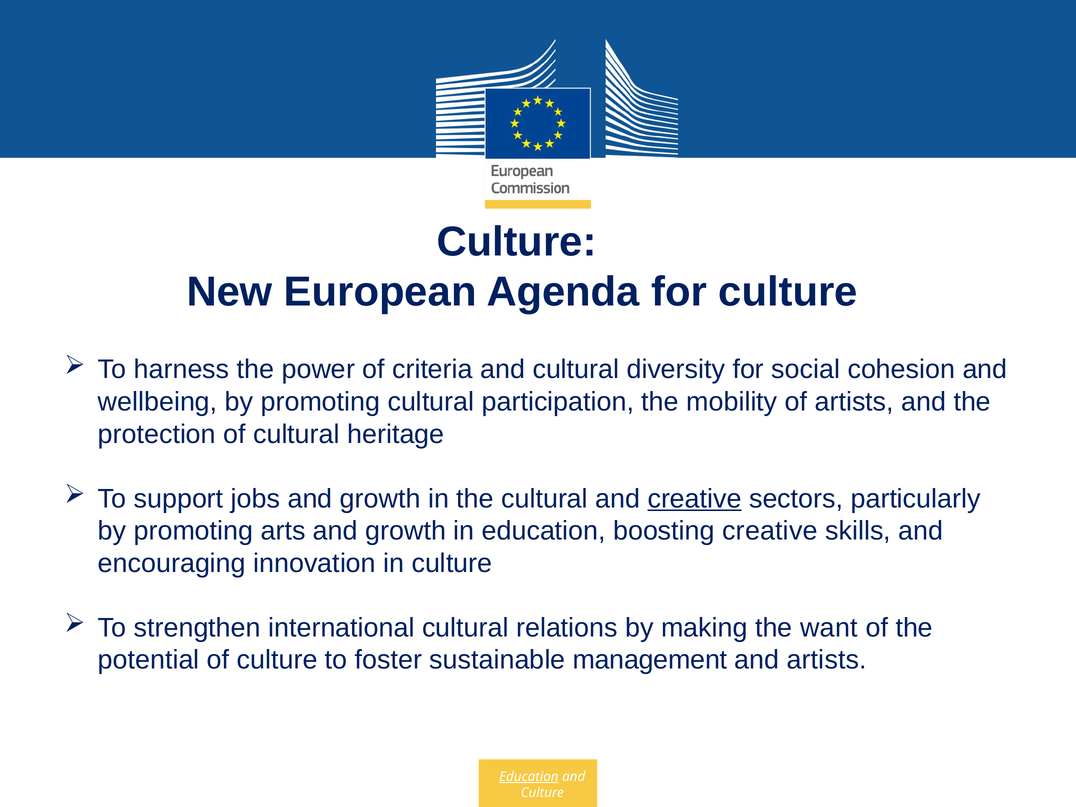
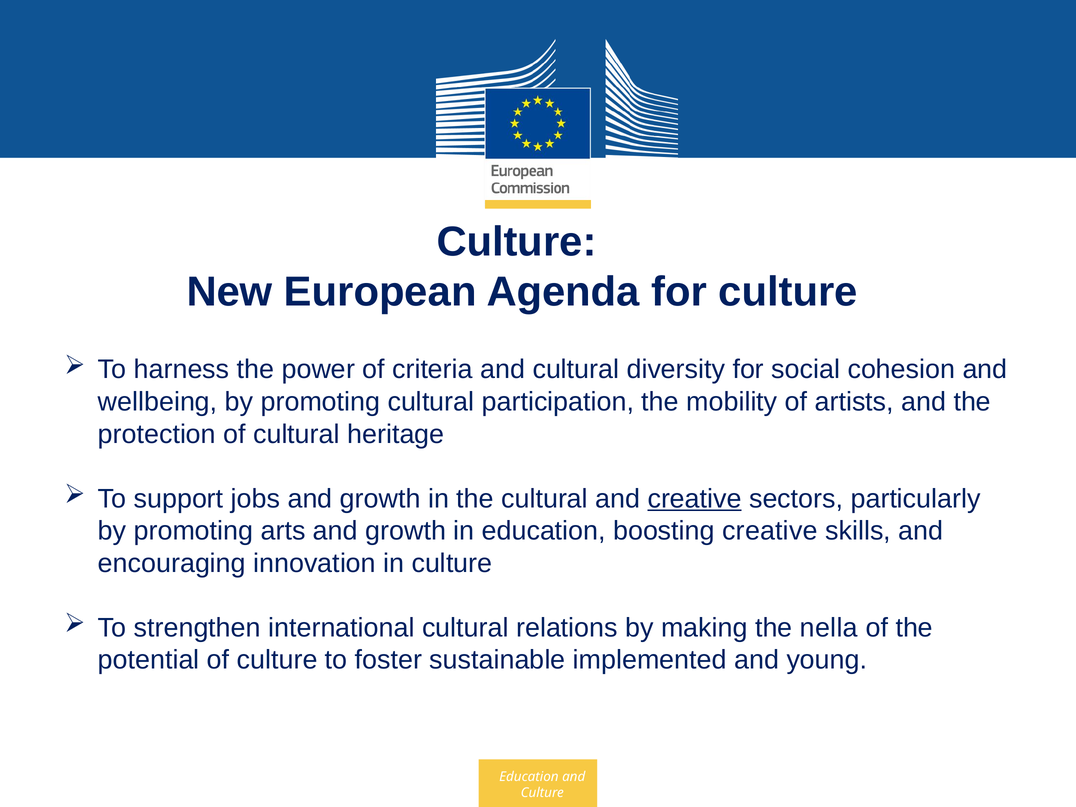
want: want -> nella
management: management -> implemented
and artists: artists -> young
Education at (529, 777) underline: present -> none
